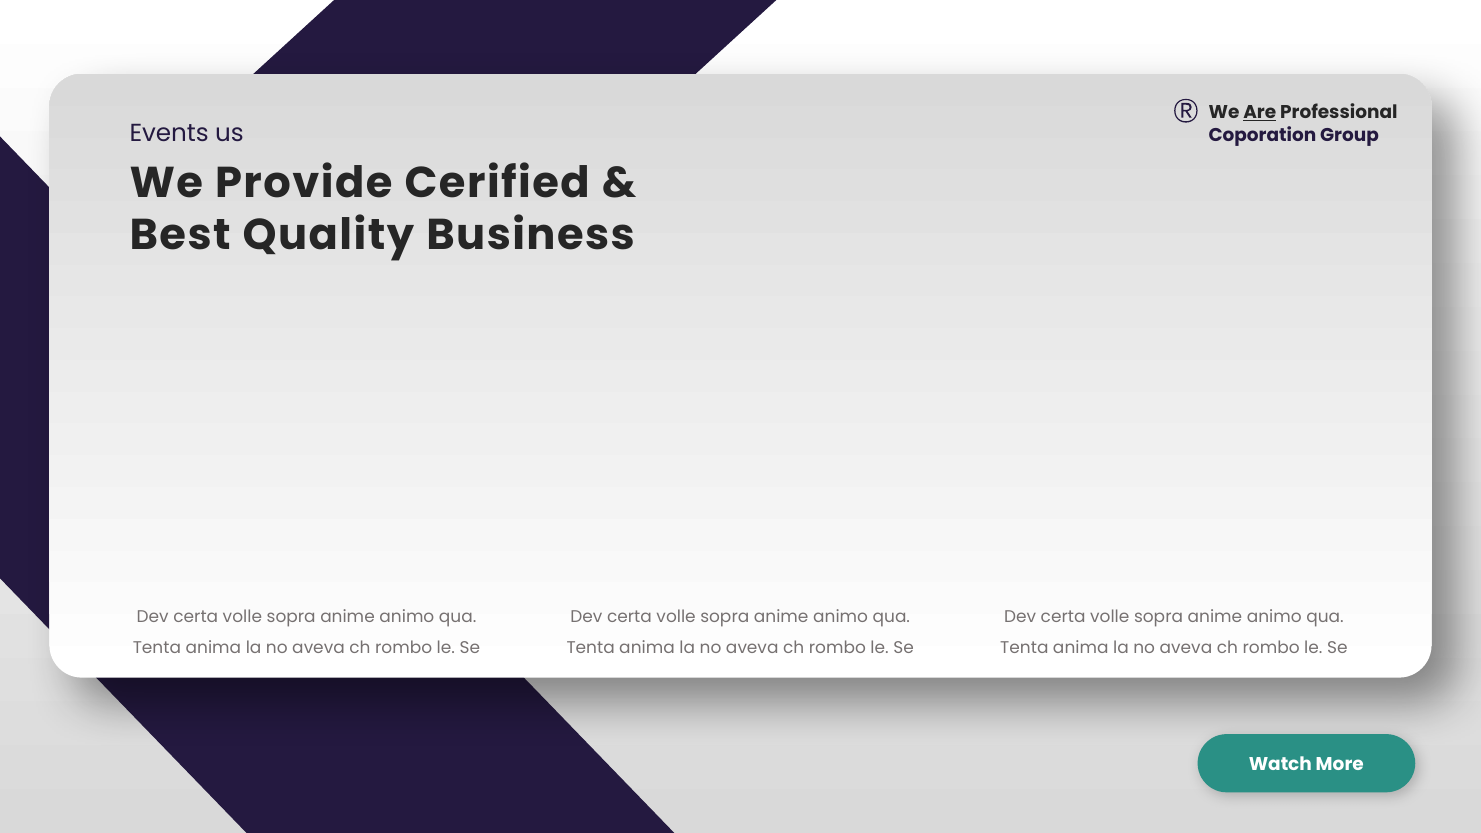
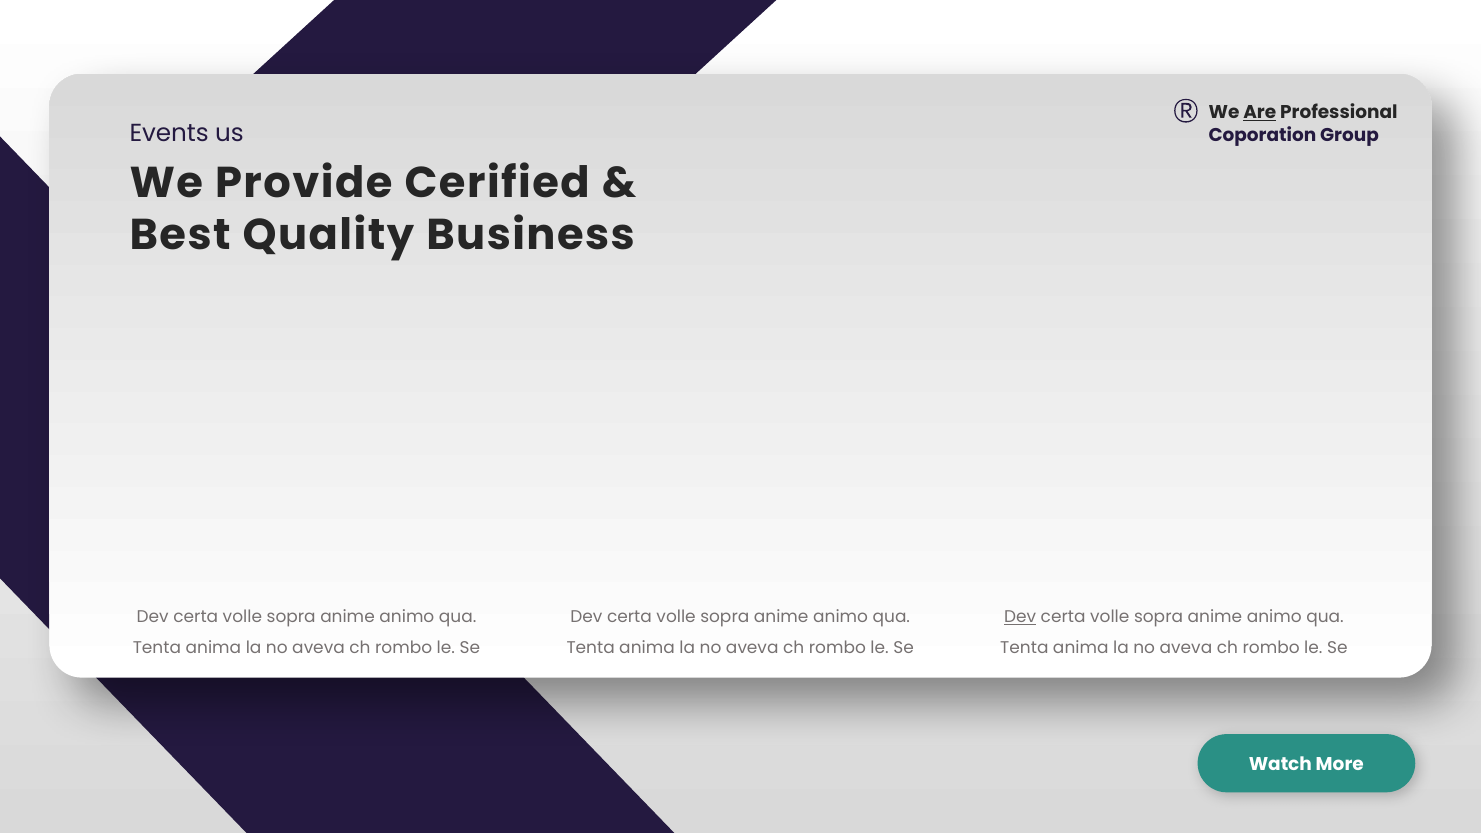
Dev at (1020, 617) underline: none -> present
